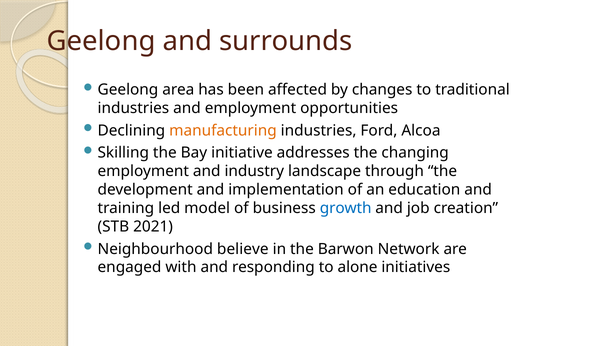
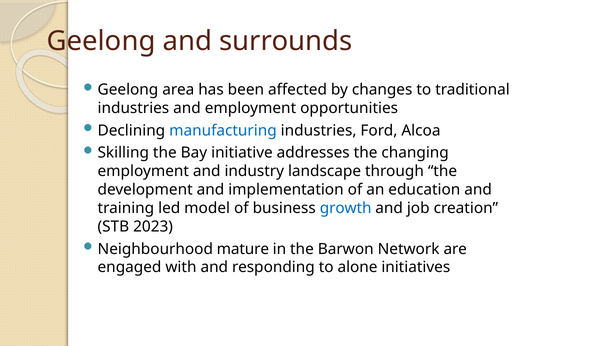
manufacturing colour: orange -> blue
2021: 2021 -> 2023
believe: believe -> mature
